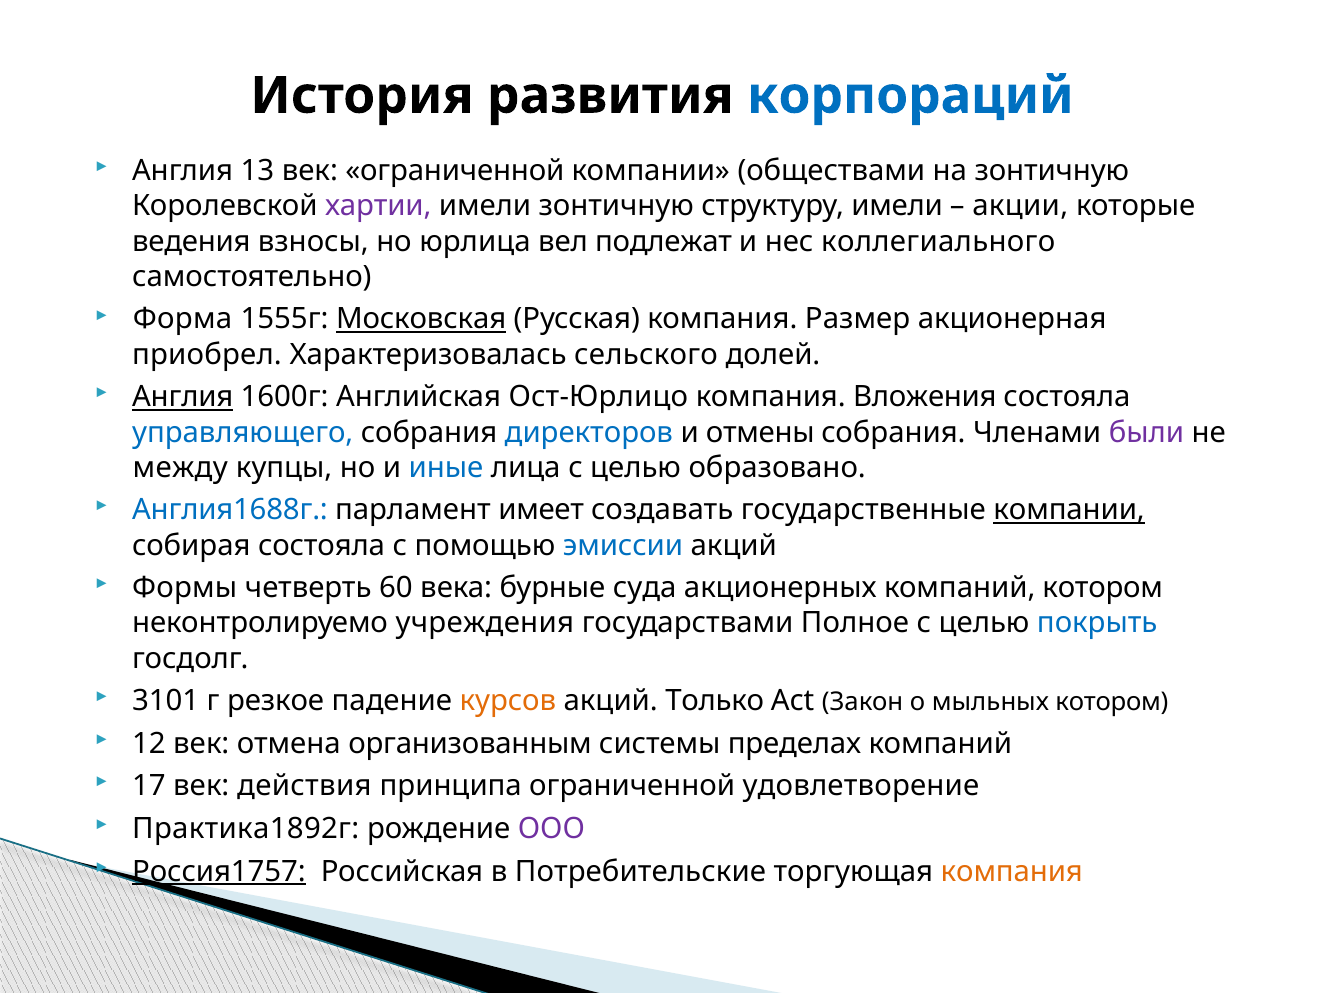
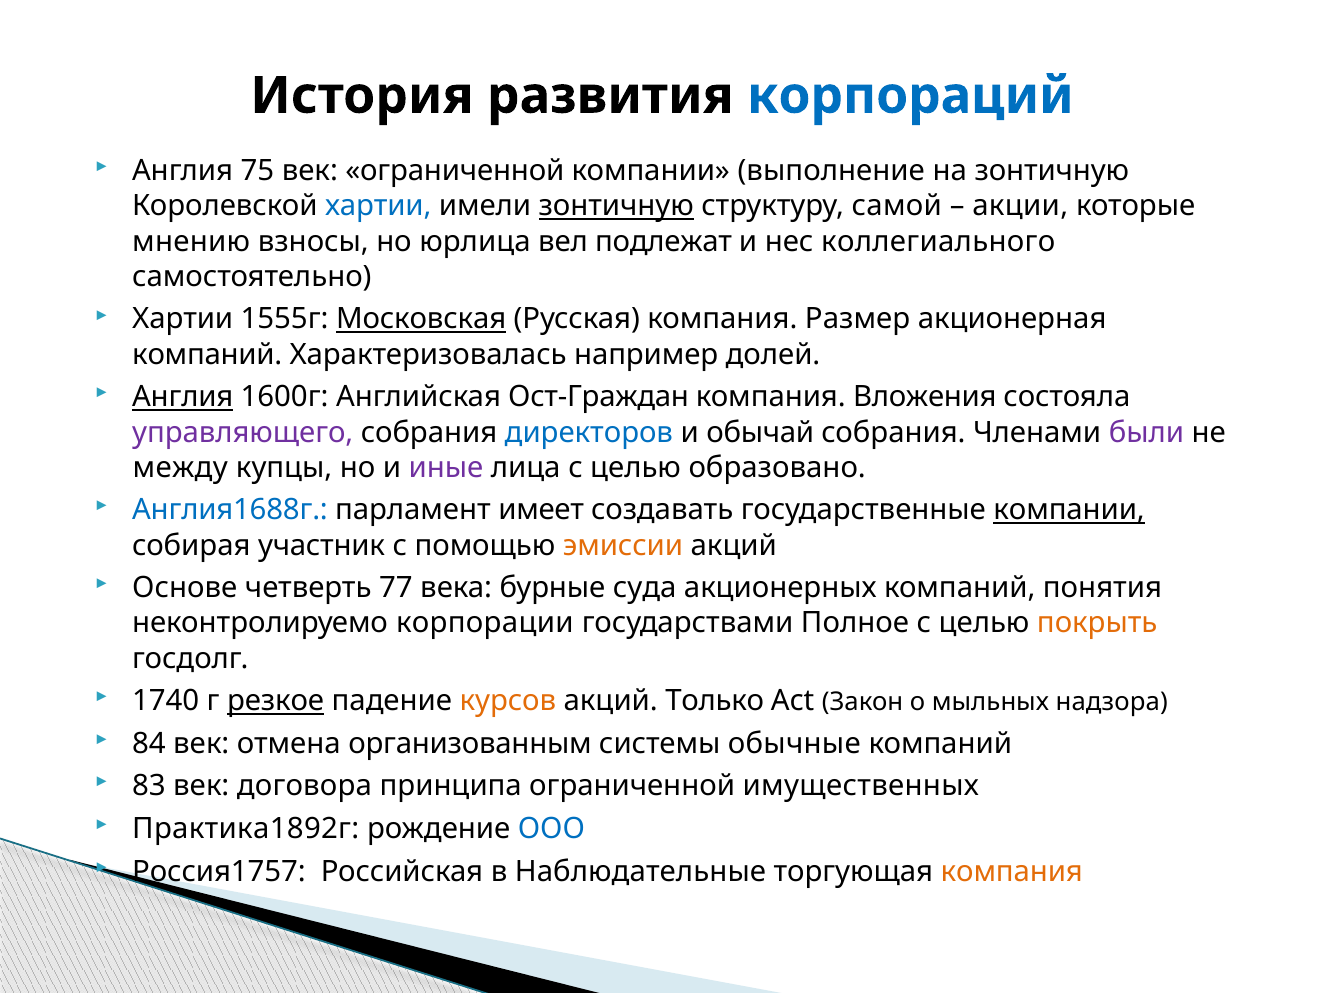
13: 13 -> 75
обществами: обществами -> выполнение
хартии at (378, 206) colour: purple -> blue
зонтичную at (616, 206) underline: none -> present
структуру имели: имели -> самой
ведения: ведения -> мнению
Форма at (183, 319): Форма -> Хартии
приобрел at (207, 355): приобрел -> компаний
сельского: сельского -> например
Ост-Юрлицо: Ост-Юрлицо -> Ост-Граждан
управляющего colour: blue -> purple
отмены: отмены -> обычай
иные colour: blue -> purple
собирая состояла: состояла -> участник
эмиссии colour: blue -> orange
Формы: Формы -> Основе
60: 60 -> 77
компаний котором: котором -> понятия
учреждения: учреждения -> корпорации
покрыть colour: blue -> orange
3101: 3101 -> 1740
резкое underline: none -> present
мыльных котором: котором -> надзора
12: 12 -> 84
пределах: пределах -> обычные
17: 17 -> 83
действия: действия -> договора
удовлетворение: удовлетворение -> имущественных
ООО colour: purple -> blue
Россия1757 underline: present -> none
Потребительские: Потребительские -> Наблюдательные
